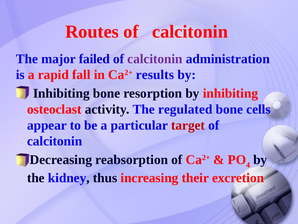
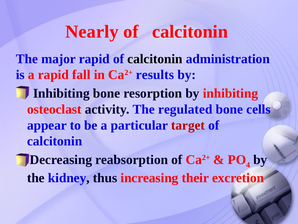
Routes: Routes -> Nearly
major failed: failed -> rapid
calcitonin at (155, 59) colour: purple -> black
